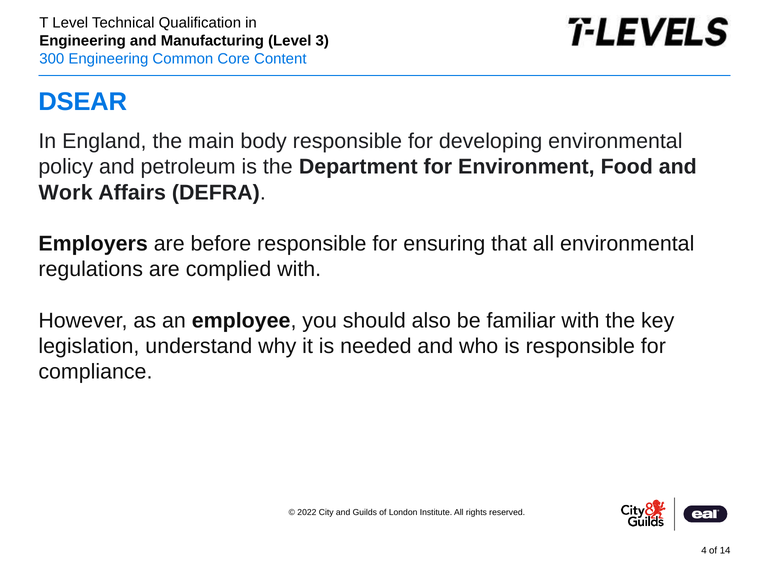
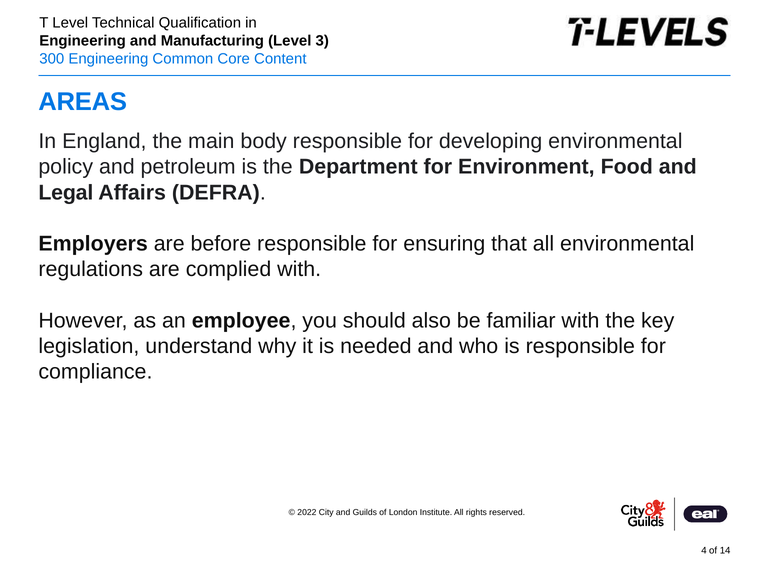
DSEAR: DSEAR -> AREAS
Work: Work -> Legal
